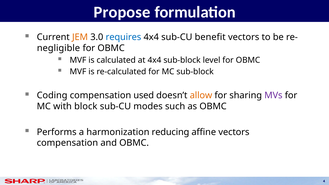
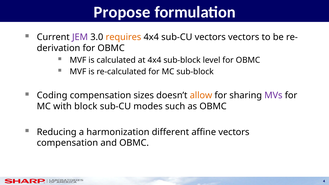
JEM colour: orange -> purple
requires colour: blue -> orange
sub-CU benefit: benefit -> vectors
negligible: negligible -> derivation
used: used -> sizes
Performs: Performs -> Reducing
reducing: reducing -> different
